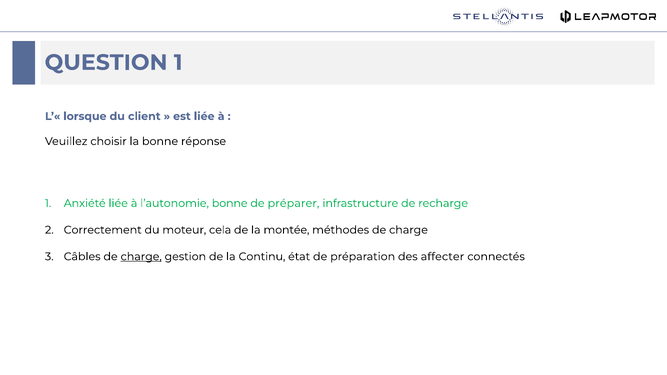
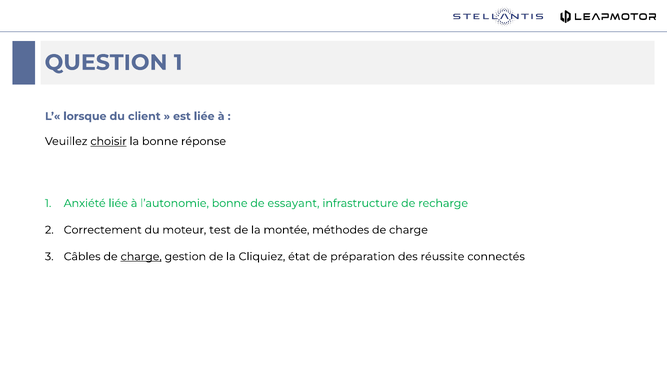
choisir underline: none -> present
préparer: préparer -> essayant
cela: cela -> test
Continu: Continu -> Cliquiez
affecter: affecter -> réussite
